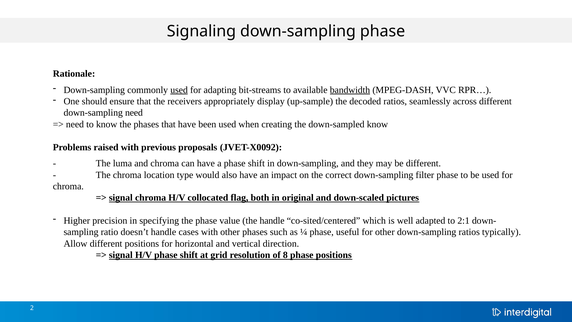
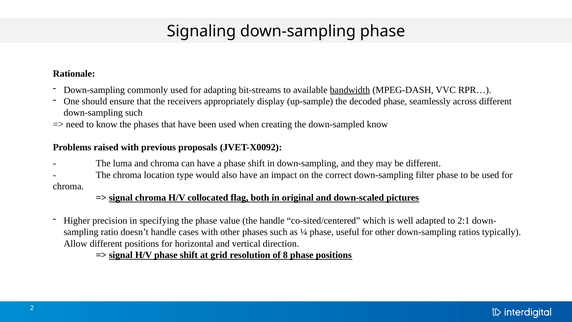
used at (179, 90) underline: present -> none
decoded ratios: ratios -> phase
down-sampling need: need -> such
